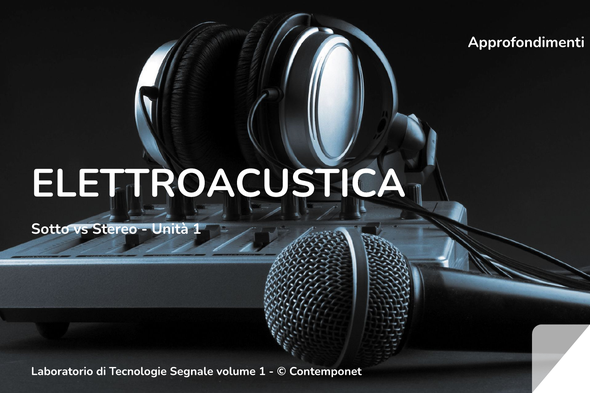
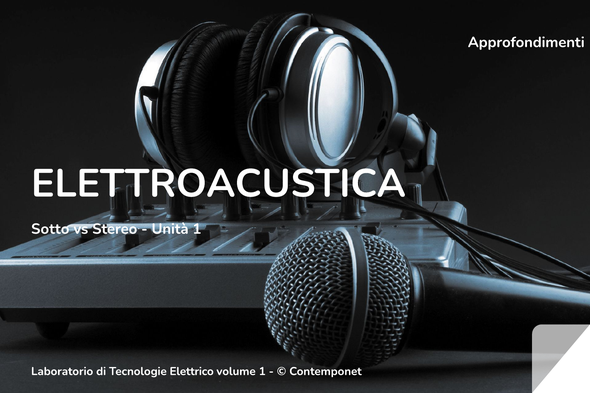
Segnale: Segnale -> Elettrico
